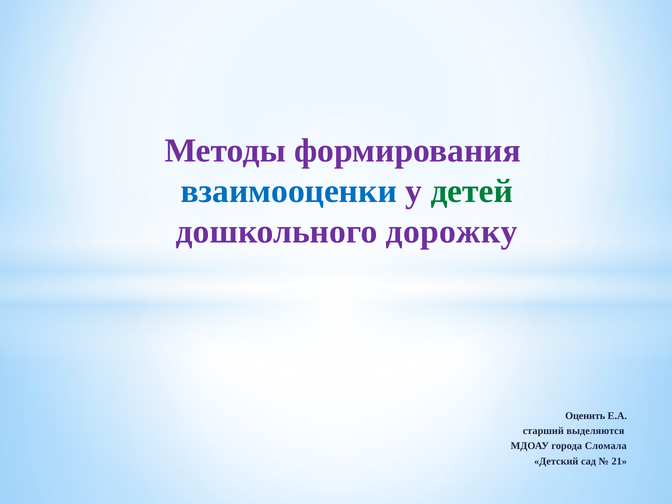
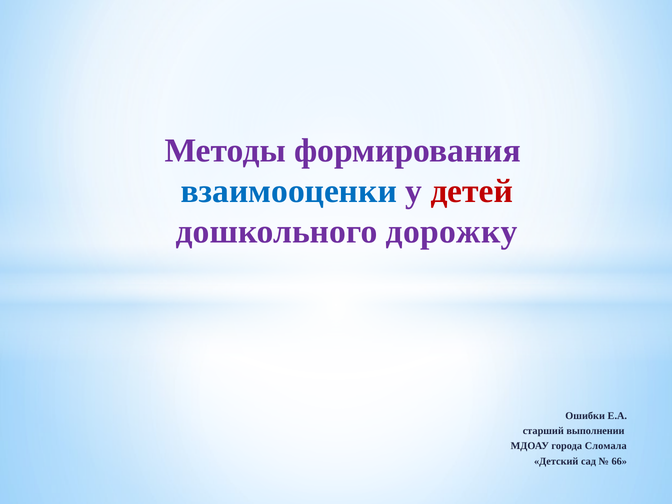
детей colour: green -> red
Оценить: Оценить -> Ошибки
выделяются: выделяются -> выполнении
21: 21 -> 66
